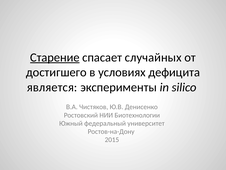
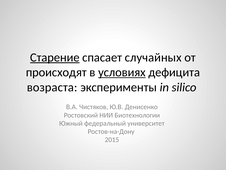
достигшего: достигшего -> происходят
условиях underline: none -> present
является: является -> возраста
